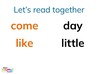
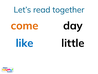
like colour: orange -> blue
